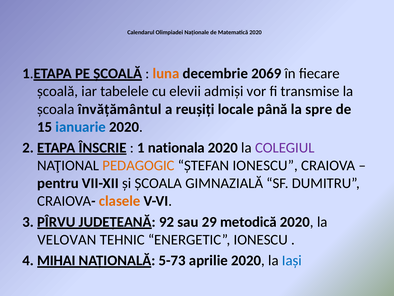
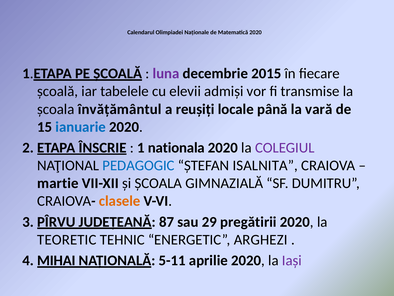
luna colour: orange -> purple
2069: 2069 -> 2015
spre: spre -> vară
PEDAGOGIC colour: orange -> blue
ȘTEFAN IONESCU: IONESCU -> ISALNITA
pentru: pentru -> martie
92: 92 -> 87
metodică: metodică -> pregătirii
VELOVAN: VELOVAN -> TEORETIC
ENERGETIC IONESCU: IONESCU -> ARGHEZI
5-73: 5-73 -> 5-11
Iași colour: blue -> purple
